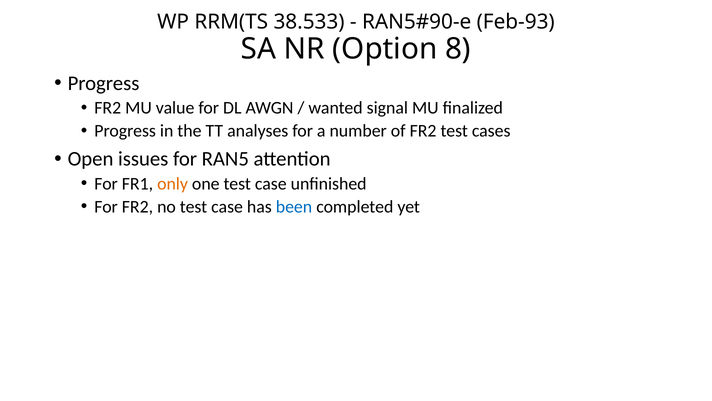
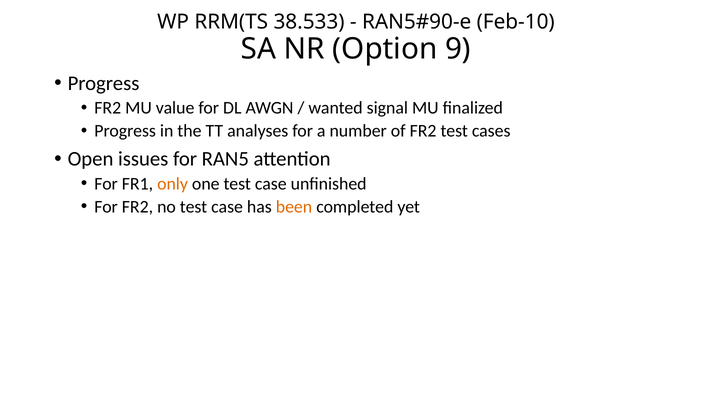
Feb-93: Feb-93 -> Feb-10
8: 8 -> 9
been colour: blue -> orange
